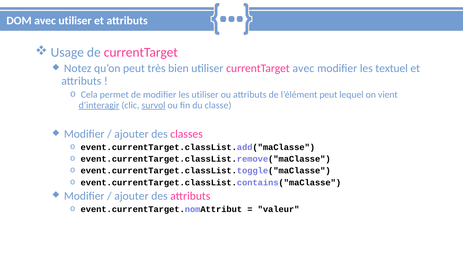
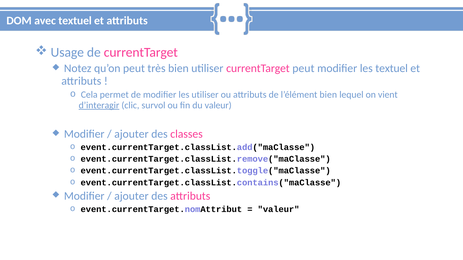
avec utiliser: utiliser -> textuel
currentTarget avec: avec -> peut
l’élément peut: peut -> bien
survol underline: present -> none
du classe: classe -> valeur
